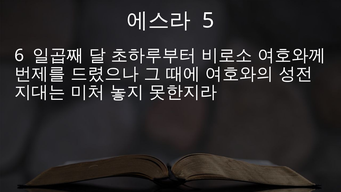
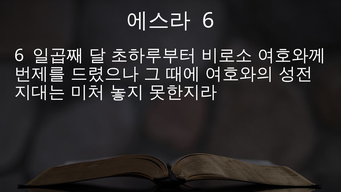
5 at (208, 21): 5 -> 6
